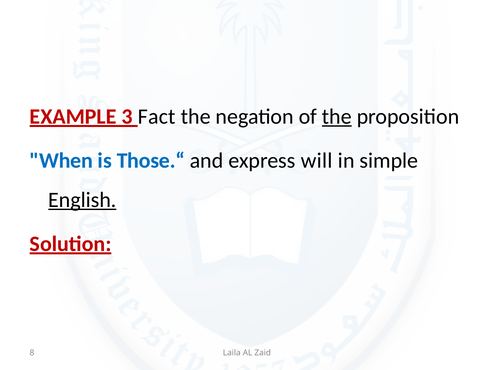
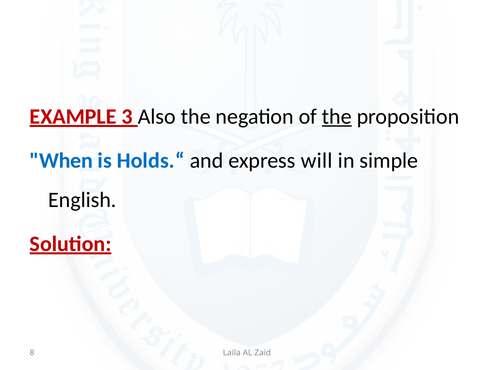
Fact: Fact -> Also
Those.“: Those.“ -> Holds.“
English underline: present -> none
